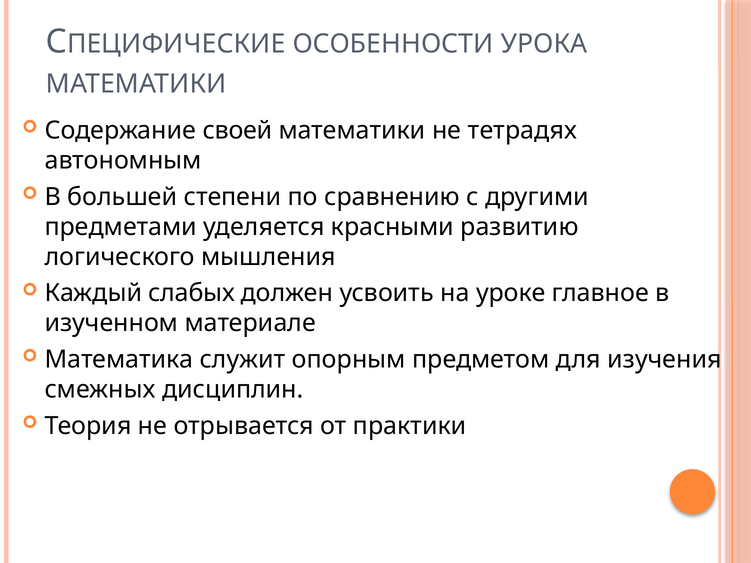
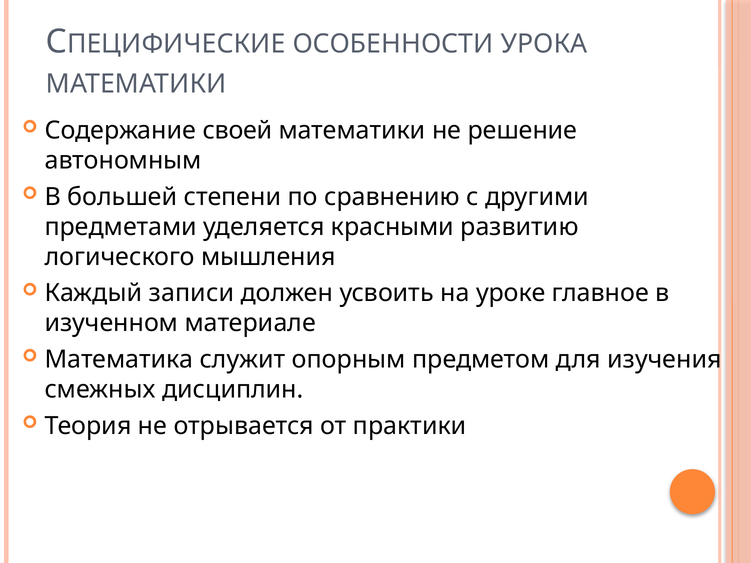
тетрадях: тетрадях -> решение
слабых: слабых -> записи
